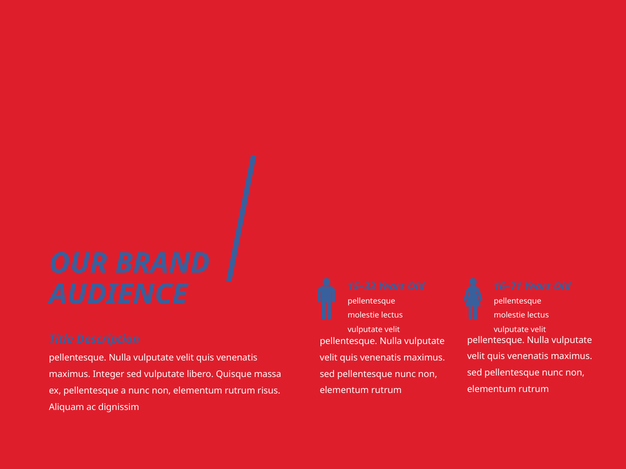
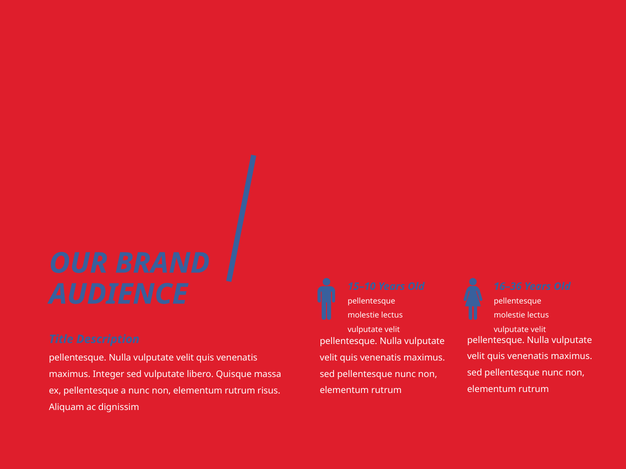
15–33: 15–33 -> 15–10
16–71: 16–71 -> 16–36
